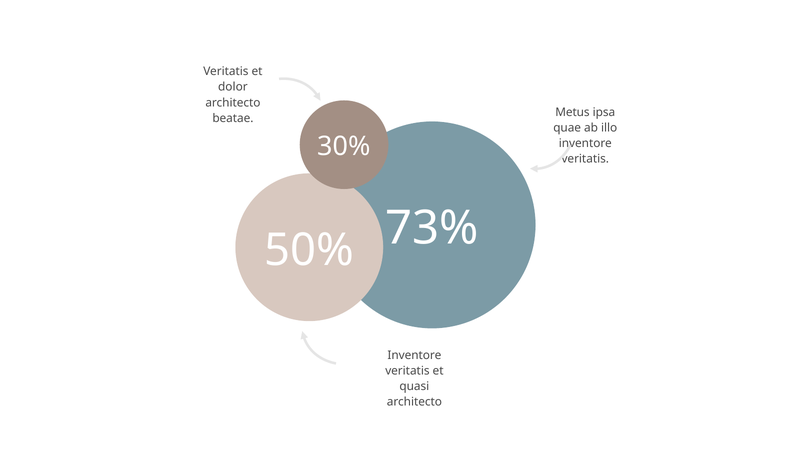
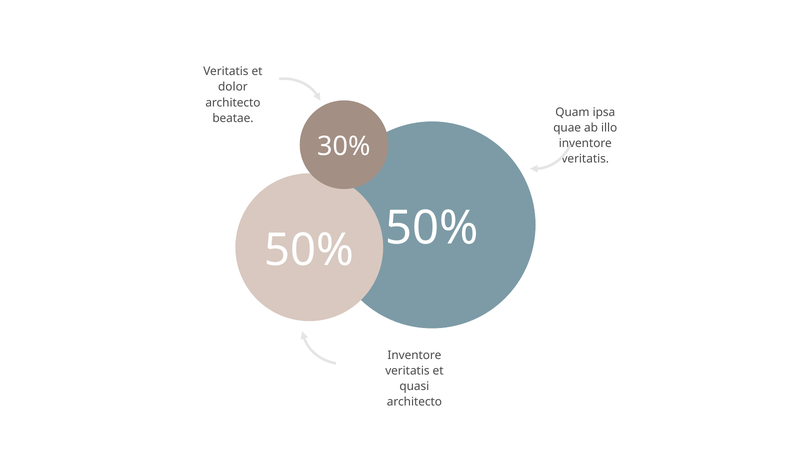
Metus: Metus -> Quam
73% at (432, 228): 73% -> 50%
